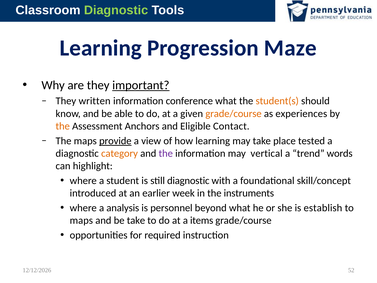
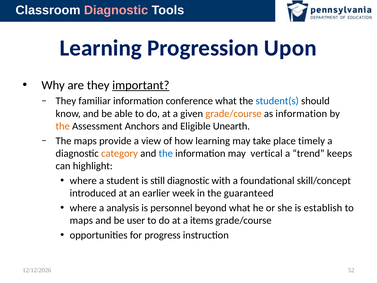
Diagnostic at (116, 10) colour: light green -> pink
Maze: Maze -> Upon
written: written -> familiar
student(s colour: orange -> blue
as experiences: experiences -> information
Contact: Contact -> Unearth
provide underline: present -> none
tested: tested -> timely
the at (166, 153) colour: purple -> blue
words: words -> keeps
instruments: instruments -> guaranteed
be take: take -> user
required: required -> progress
